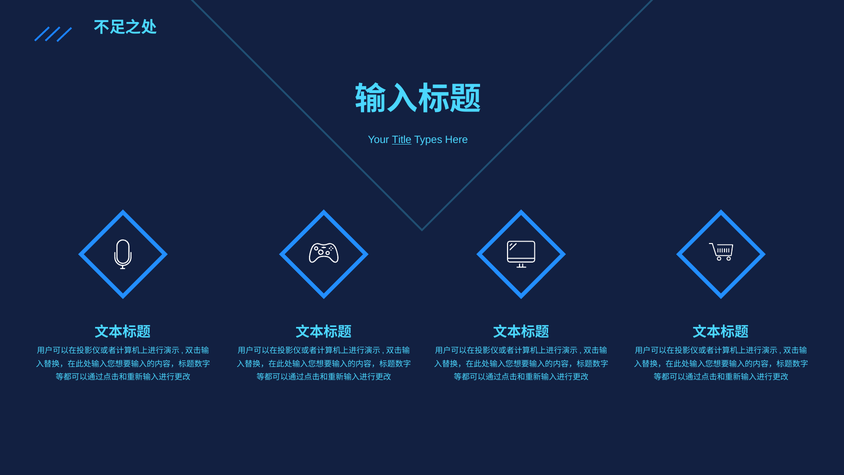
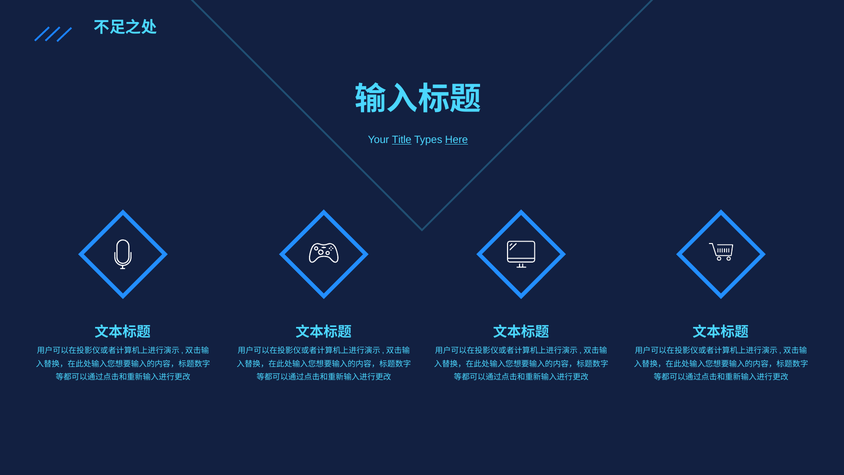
Here underline: none -> present
